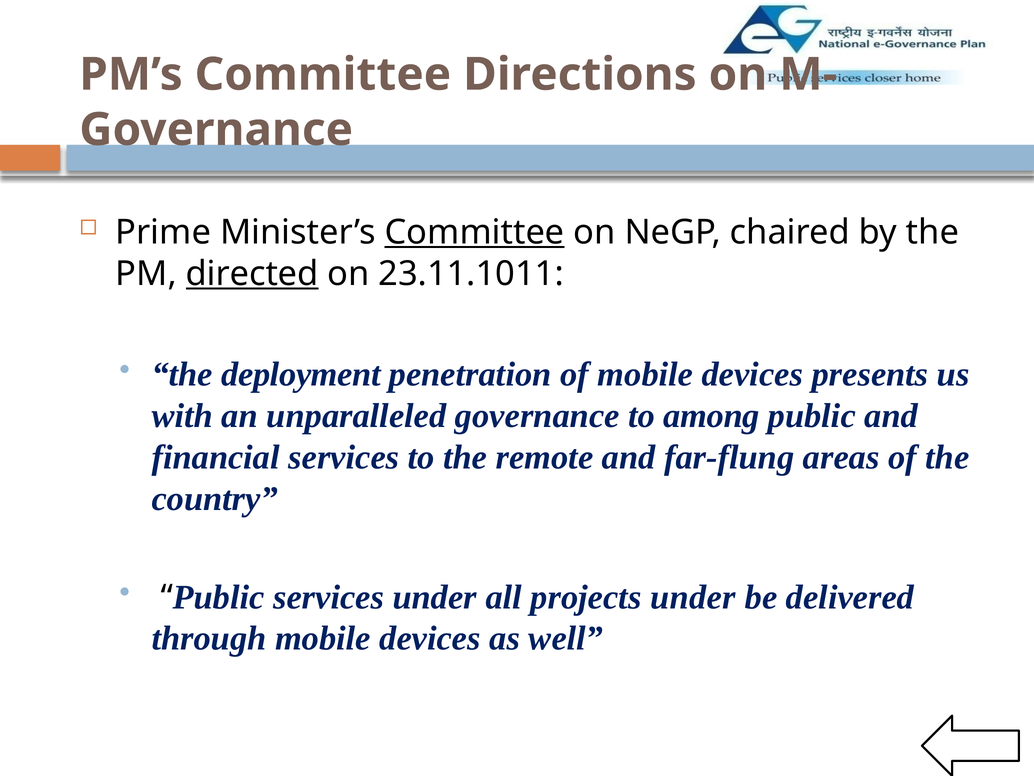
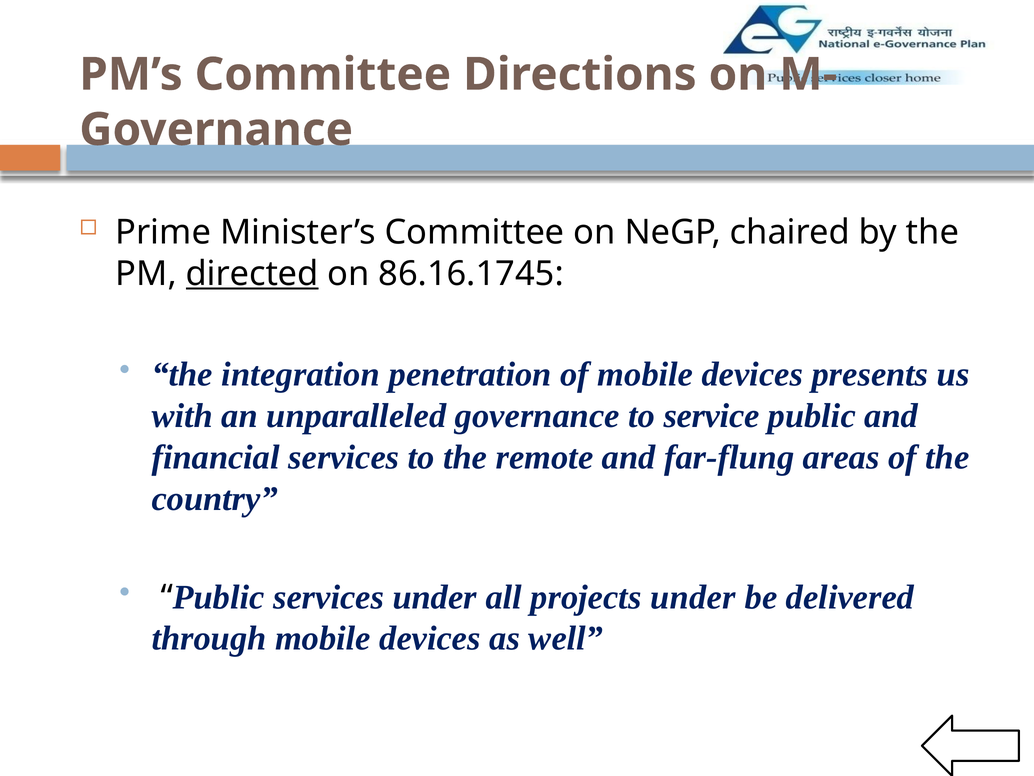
Committee at (475, 232) underline: present -> none
23.11.1011: 23.11.1011 -> 86.16.1745
deployment: deployment -> integration
among: among -> service
